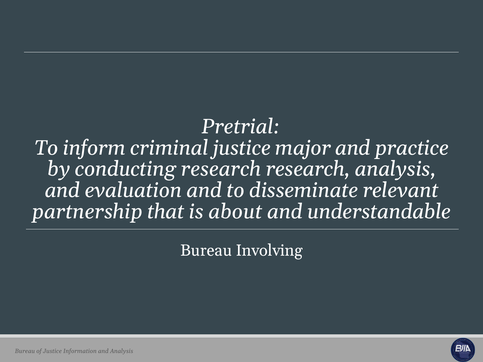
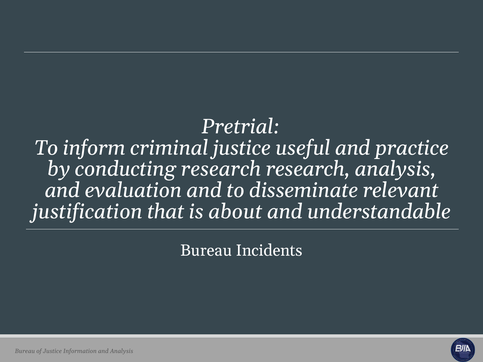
major: major -> useful
partnership: partnership -> justification
Involving: Involving -> Incidents
